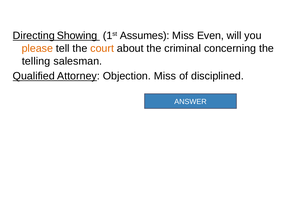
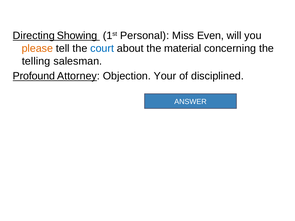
Assumes: Assumes -> Personal
court colour: orange -> blue
criminal: criminal -> material
Qualified: Qualified -> Profound
Objection Miss: Miss -> Your
